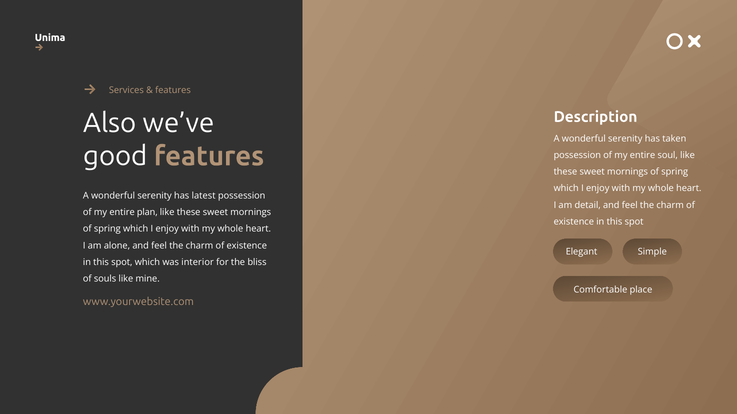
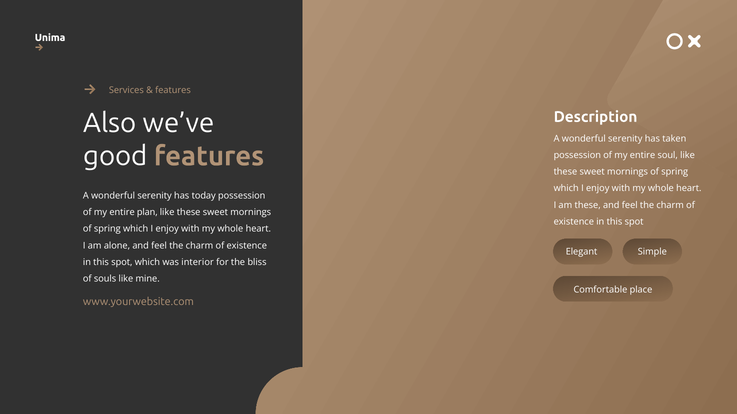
latest: latest -> today
am detail: detail -> these
